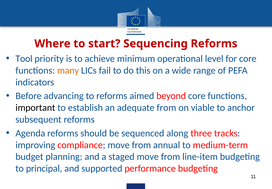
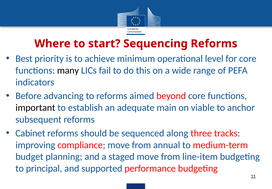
Tool: Tool -> Best
many colour: orange -> black
adequate from: from -> main
Agenda: Agenda -> Cabinet
